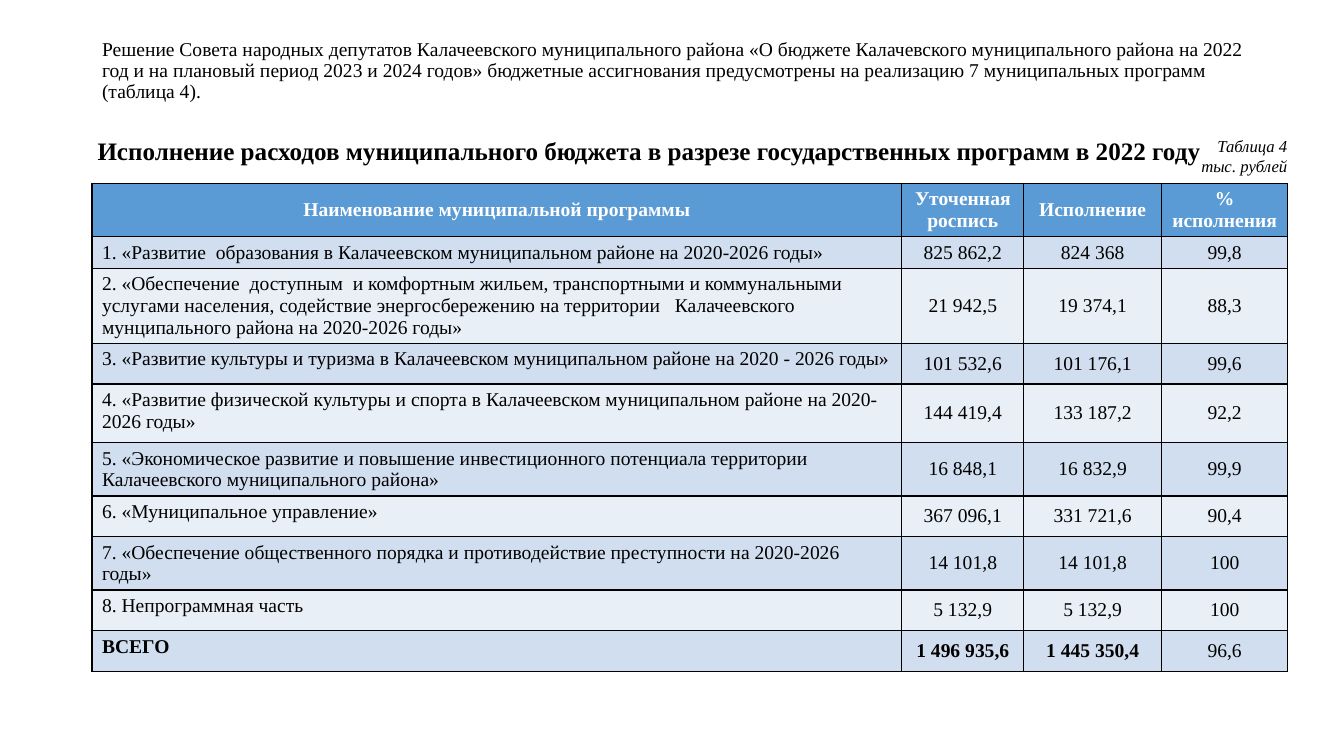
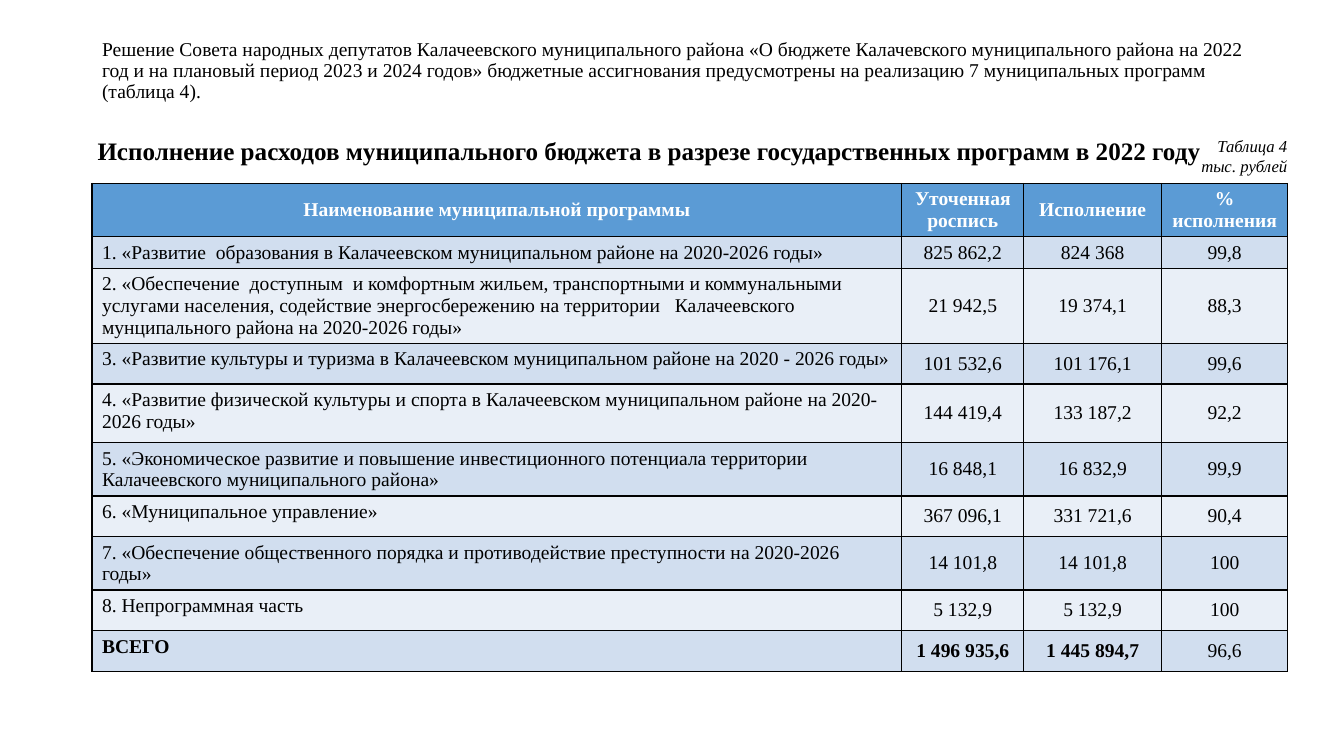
350,4: 350,4 -> 894,7
